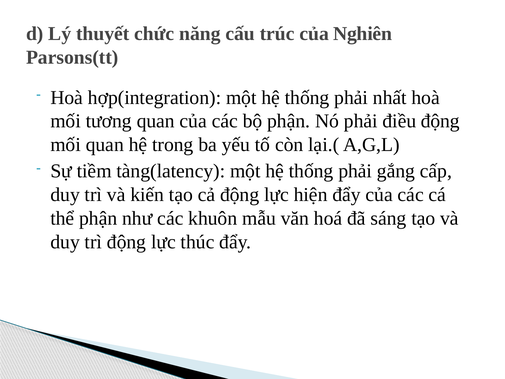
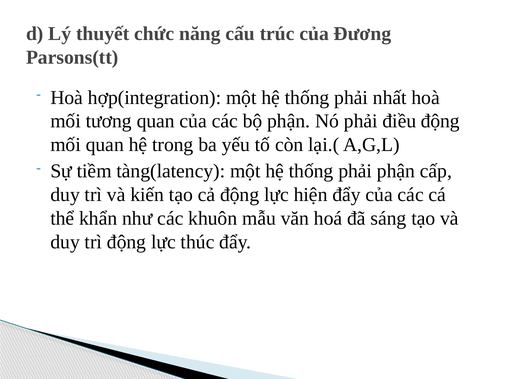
Nghiên: Nghiên -> Đương
phải gắng: gắng -> phận
thể phận: phận -> khẩn
